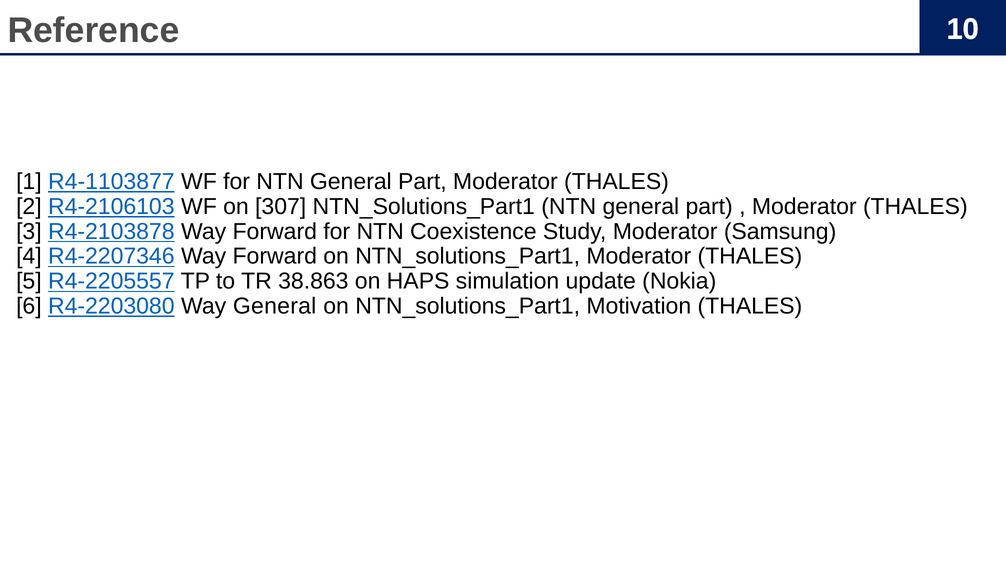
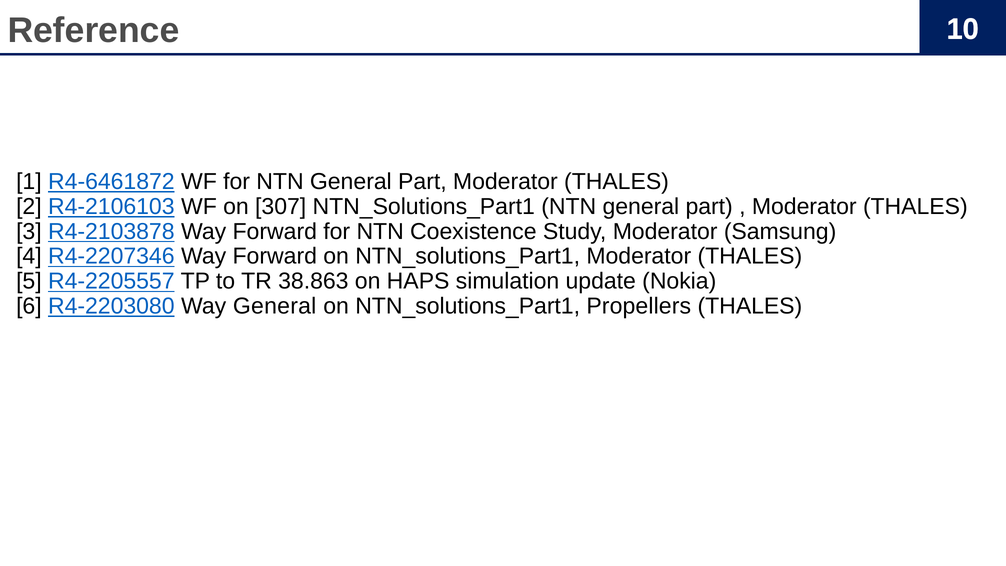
R4-1103877: R4-1103877 -> R4-6461872
Motivation: Motivation -> Propellers
